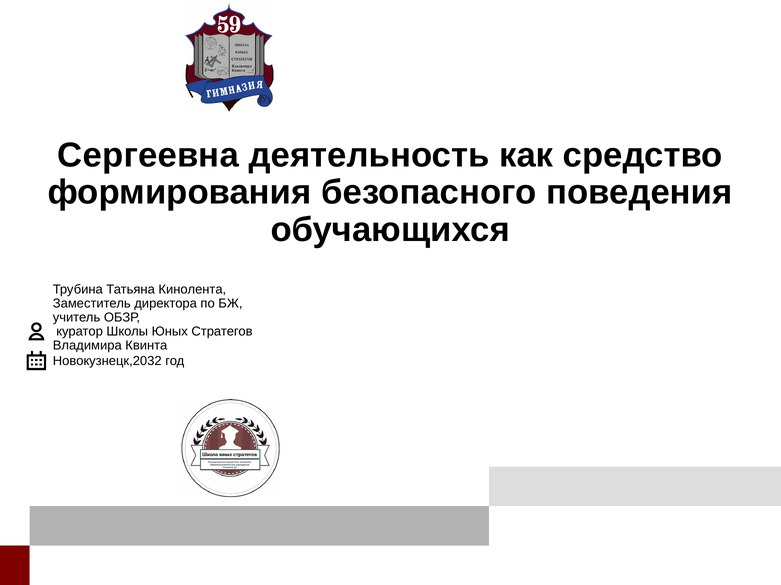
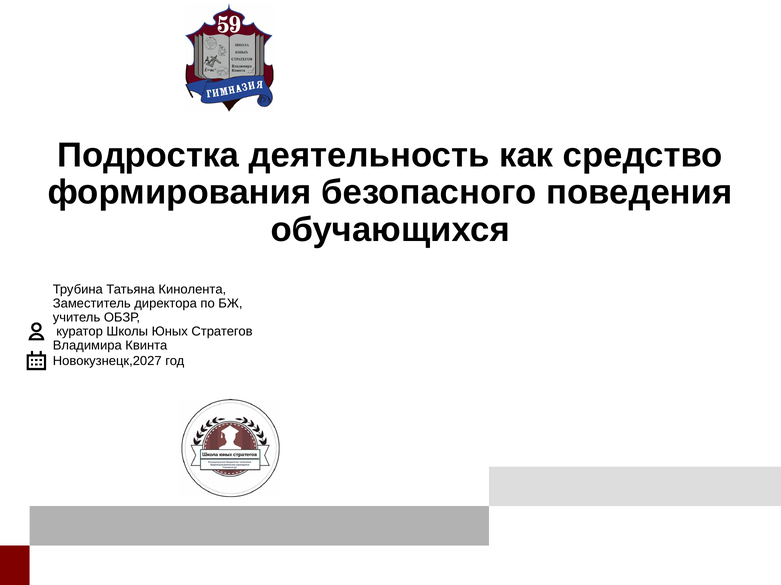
Сергеевна: Сергеевна -> Подростка
Новокузнецк,2032: Новокузнецк,2032 -> Новокузнецк,2027
